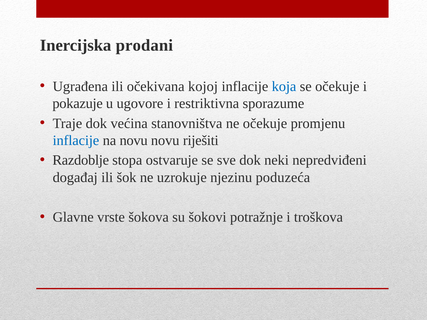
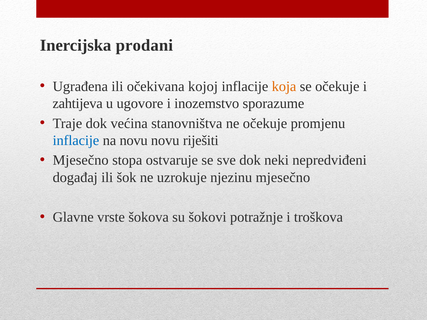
koja colour: blue -> orange
pokazuje: pokazuje -> zahtijeva
restriktivna: restriktivna -> inozemstvo
Razdoblje at (81, 160): Razdoblje -> Mjesečno
njezinu poduzeća: poduzeća -> mjesečno
